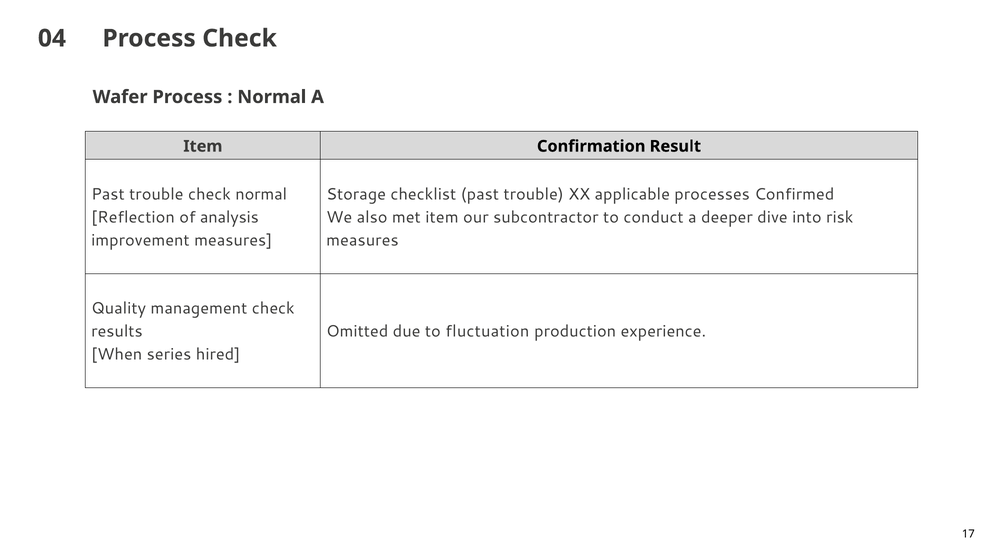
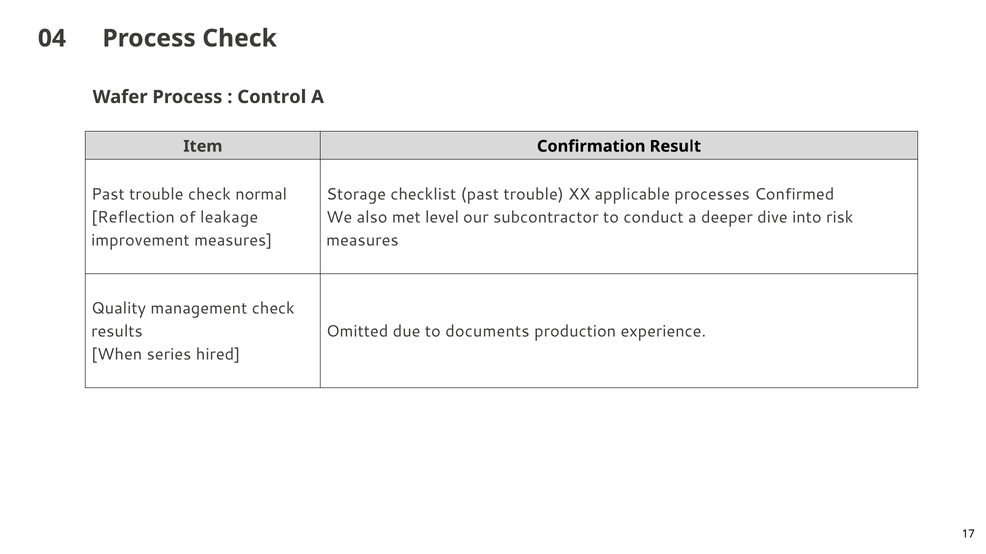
Normal at (272, 97): Normal -> Control
analysis: analysis -> leakage
met item: item -> level
fluctuation: fluctuation -> documents
